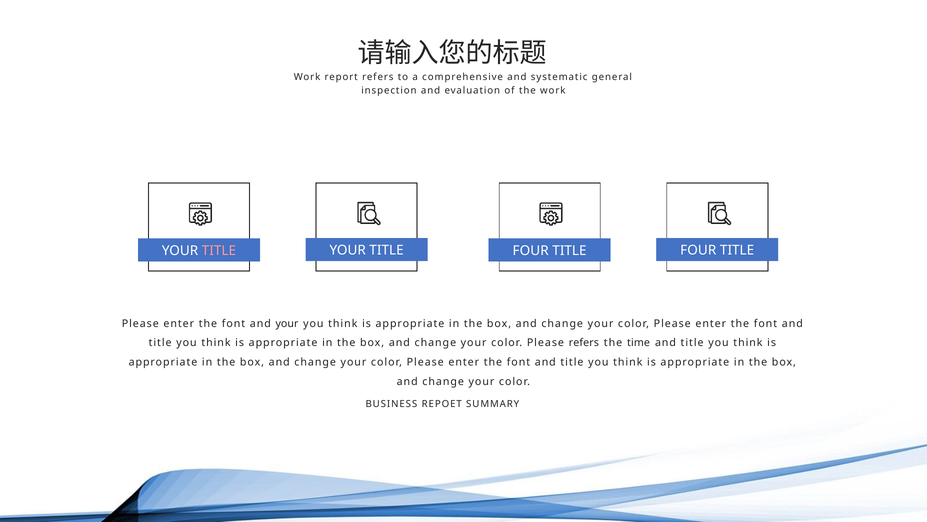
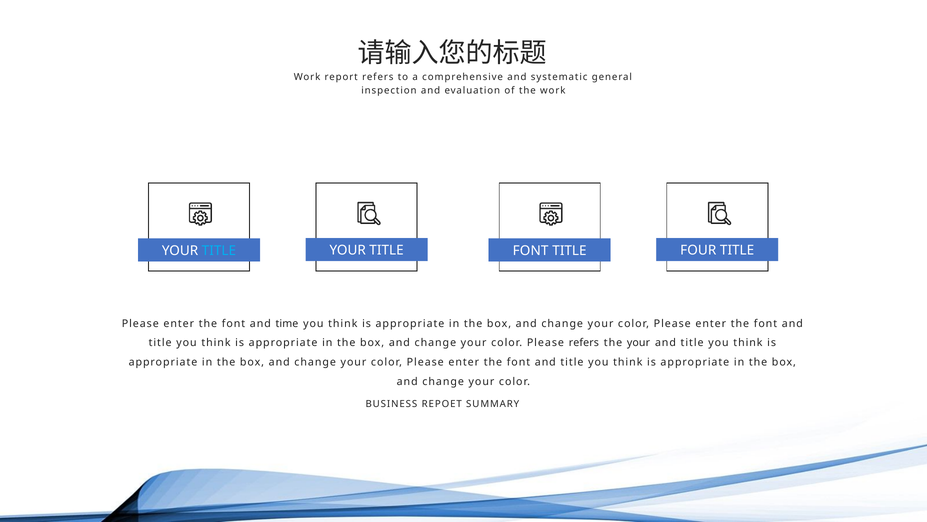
TITLE at (219, 251) colour: pink -> light blue
YOUR TITLE FOUR: FOUR -> FONT
and your: your -> time
the time: time -> your
